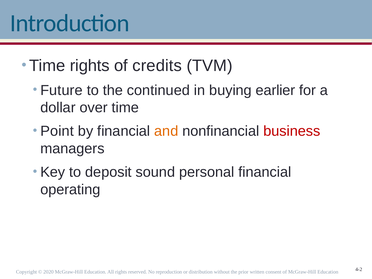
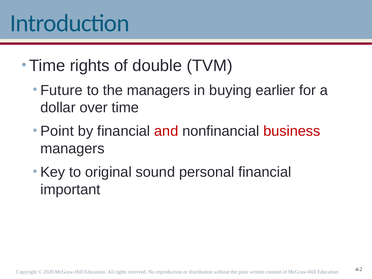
credits: credits -> double
the continued: continued -> managers
and colour: orange -> red
deposit: deposit -> original
operating: operating -> important
